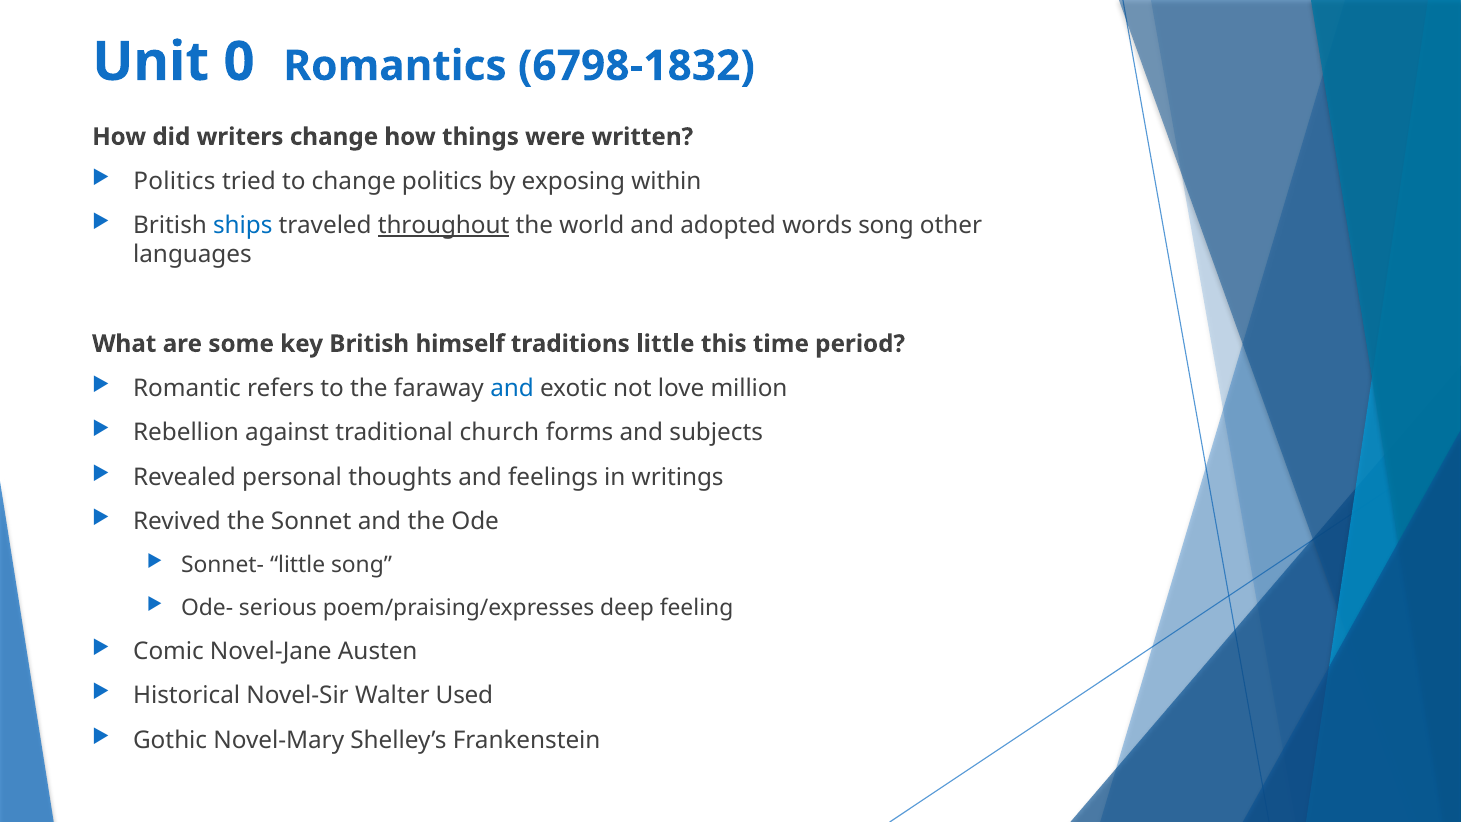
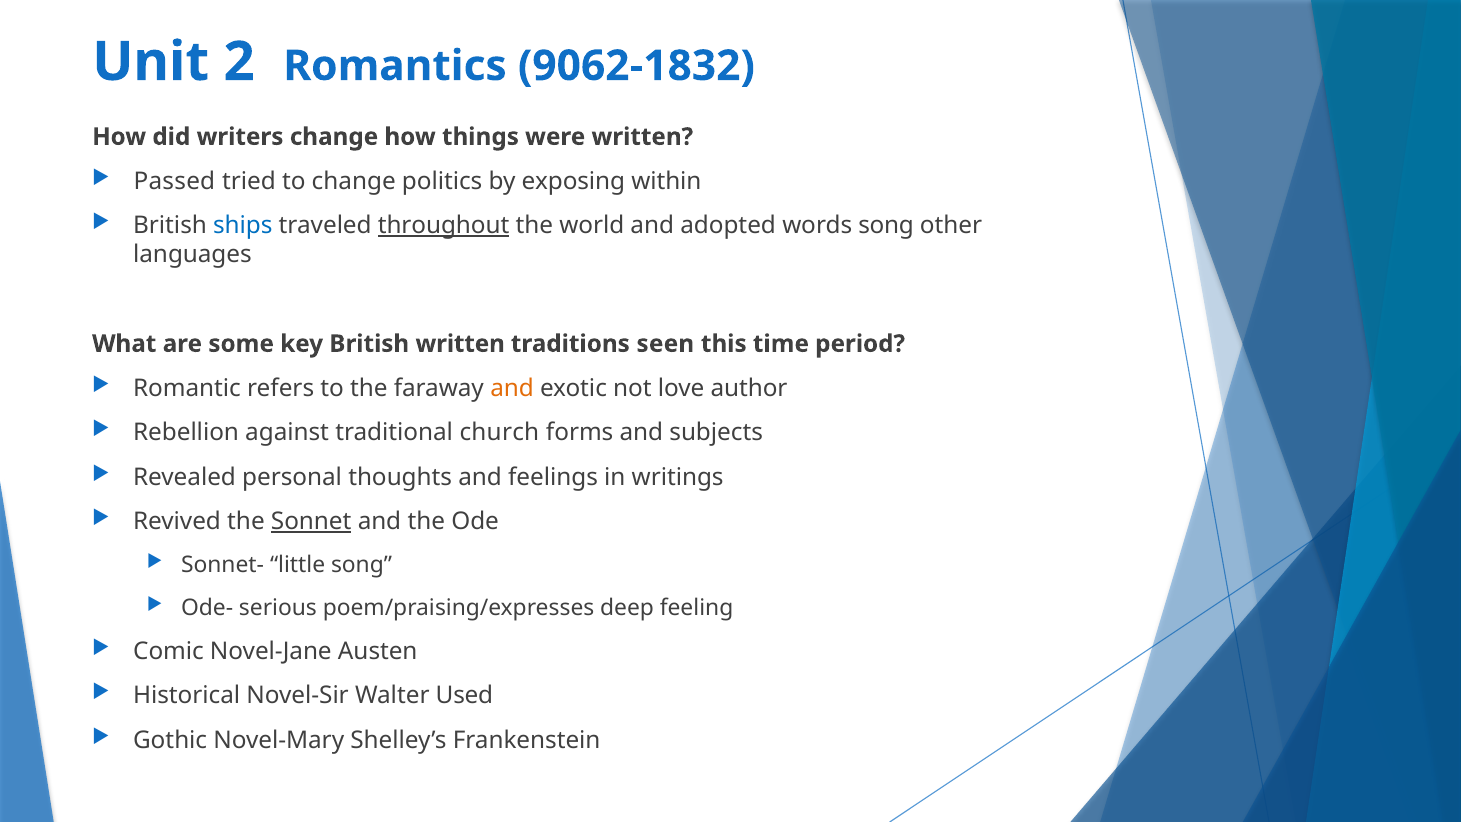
0: 0 -> 2
6798-1832: 6798-1832 -> 9062-1832
Politics at (174, 181): Politics -> Passed
British himself: himself -> written
traditions little: little -> seen
and at (512, 388) colour: blue -> orange
million: million -> author
Sonnet underline: none -> present
